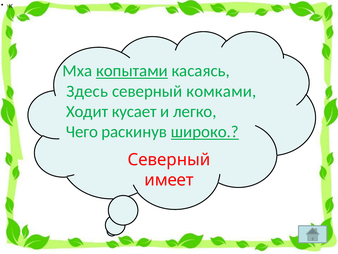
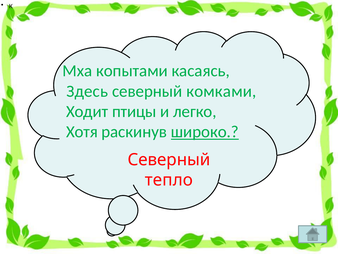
копытами underline: present -> none
кусает: кусает -> птицы
Чего: Чего -> Хотя
имеет: имеет -> тепло
